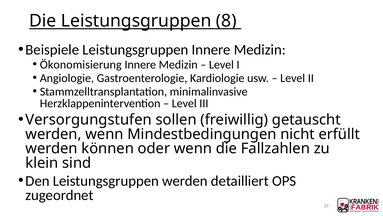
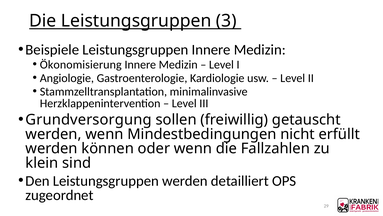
8: 8 -> 3
Versorgungstufen: Versorgungstufen -> Grundversorgung
